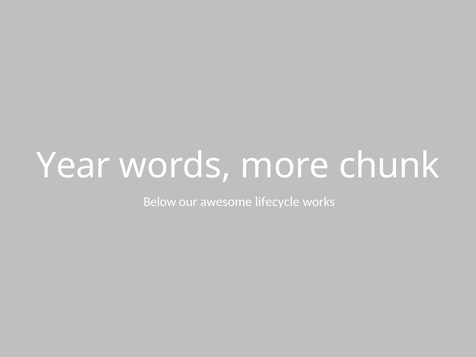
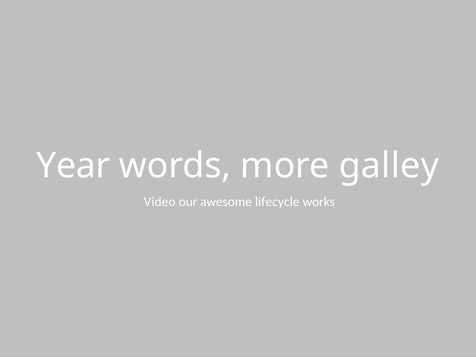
chunk: chunk -> galley
Below: Below -> Video
